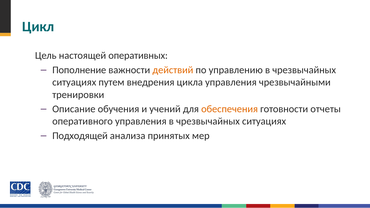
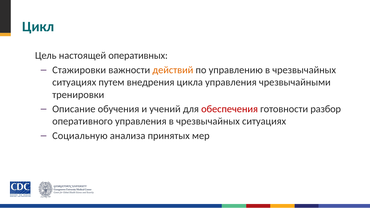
Пополнение: Пополнение -> Стажировки
обеспечения colour: orange -> red
отчеты: отчеты -> разбор
Подходящей: Подходящей -> Социальную
